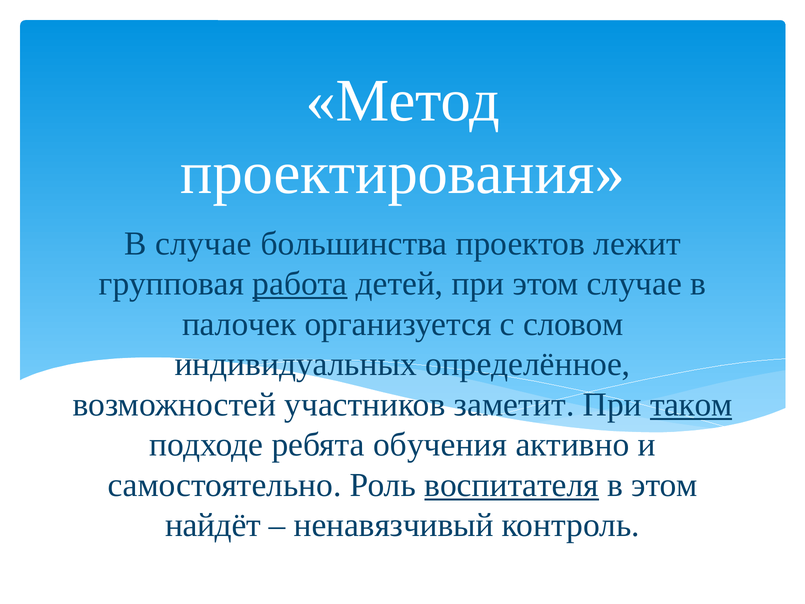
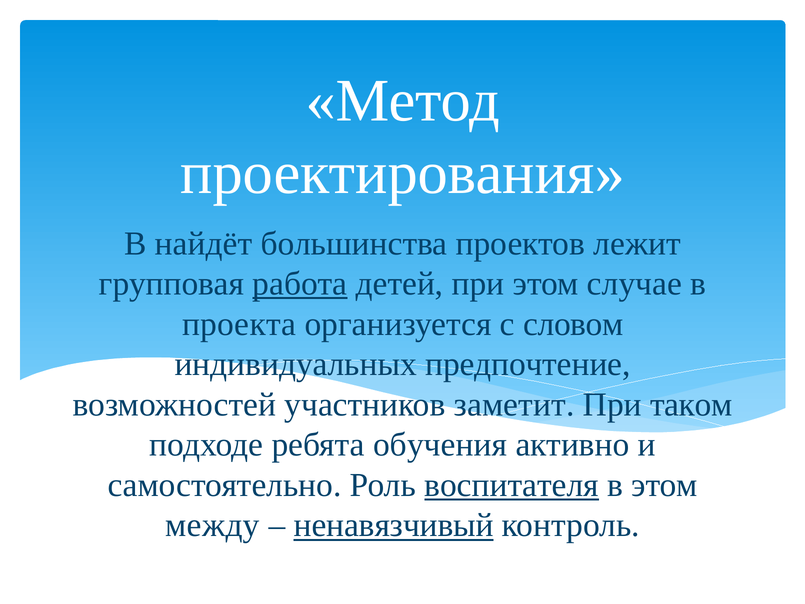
В случае: случае -> найдёт
палочек: палочек -> проекта
определённое: определённое -> предпочтение
таком underline: present -> none
найдёт: найдёт -> между
ненавязчивый underline: none -> present
